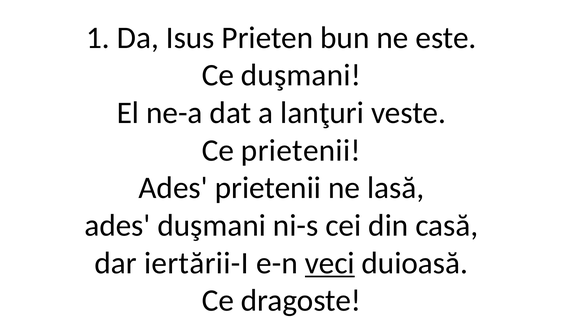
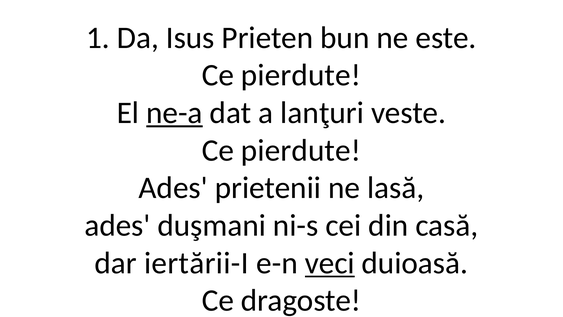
duşmani at (301, 75): duşmani -> pierdute
ne-a underline: none -> present
prietenii at (301, 150): prietenii -> pierdute
